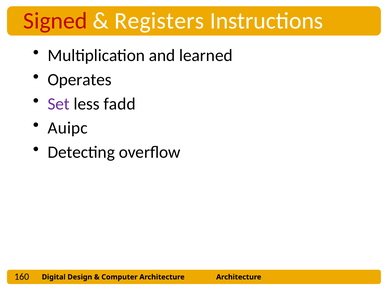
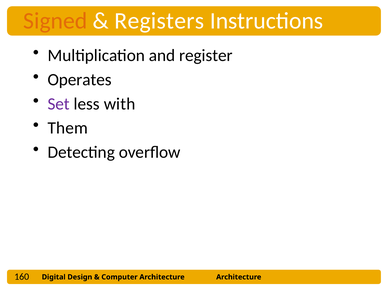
Signed colour: red -> orange
learned: learned -> register
fadd: fadd -> with
Auipc: Auipc -> Them
